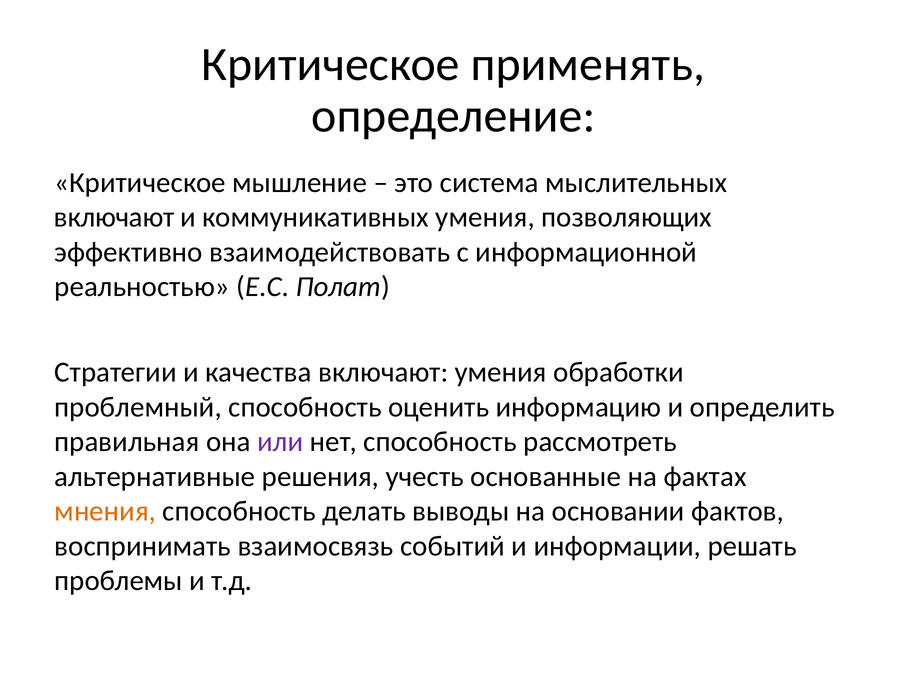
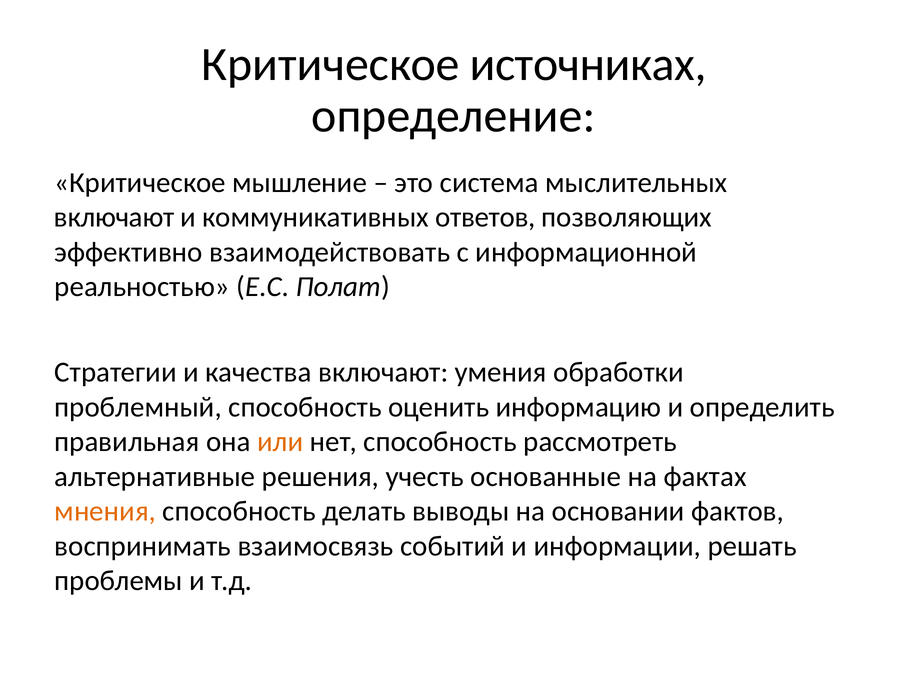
применять: применять -> источниках
коммуникативных умения: умения -> ответов
или colour: purple -> orange
